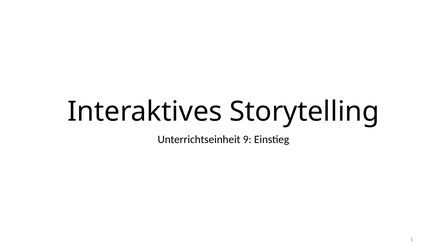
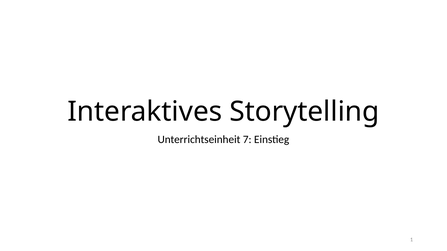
9: 9 -> 7
